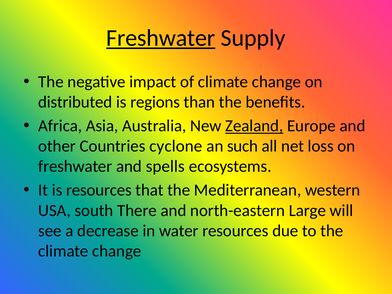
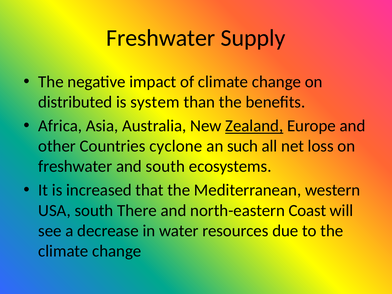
Freshwater at (161, 38) underline: present -> none
regions: regions -> system
and spells: spells -> south
is resources: resources -> increased
Large: Large -> Coast
